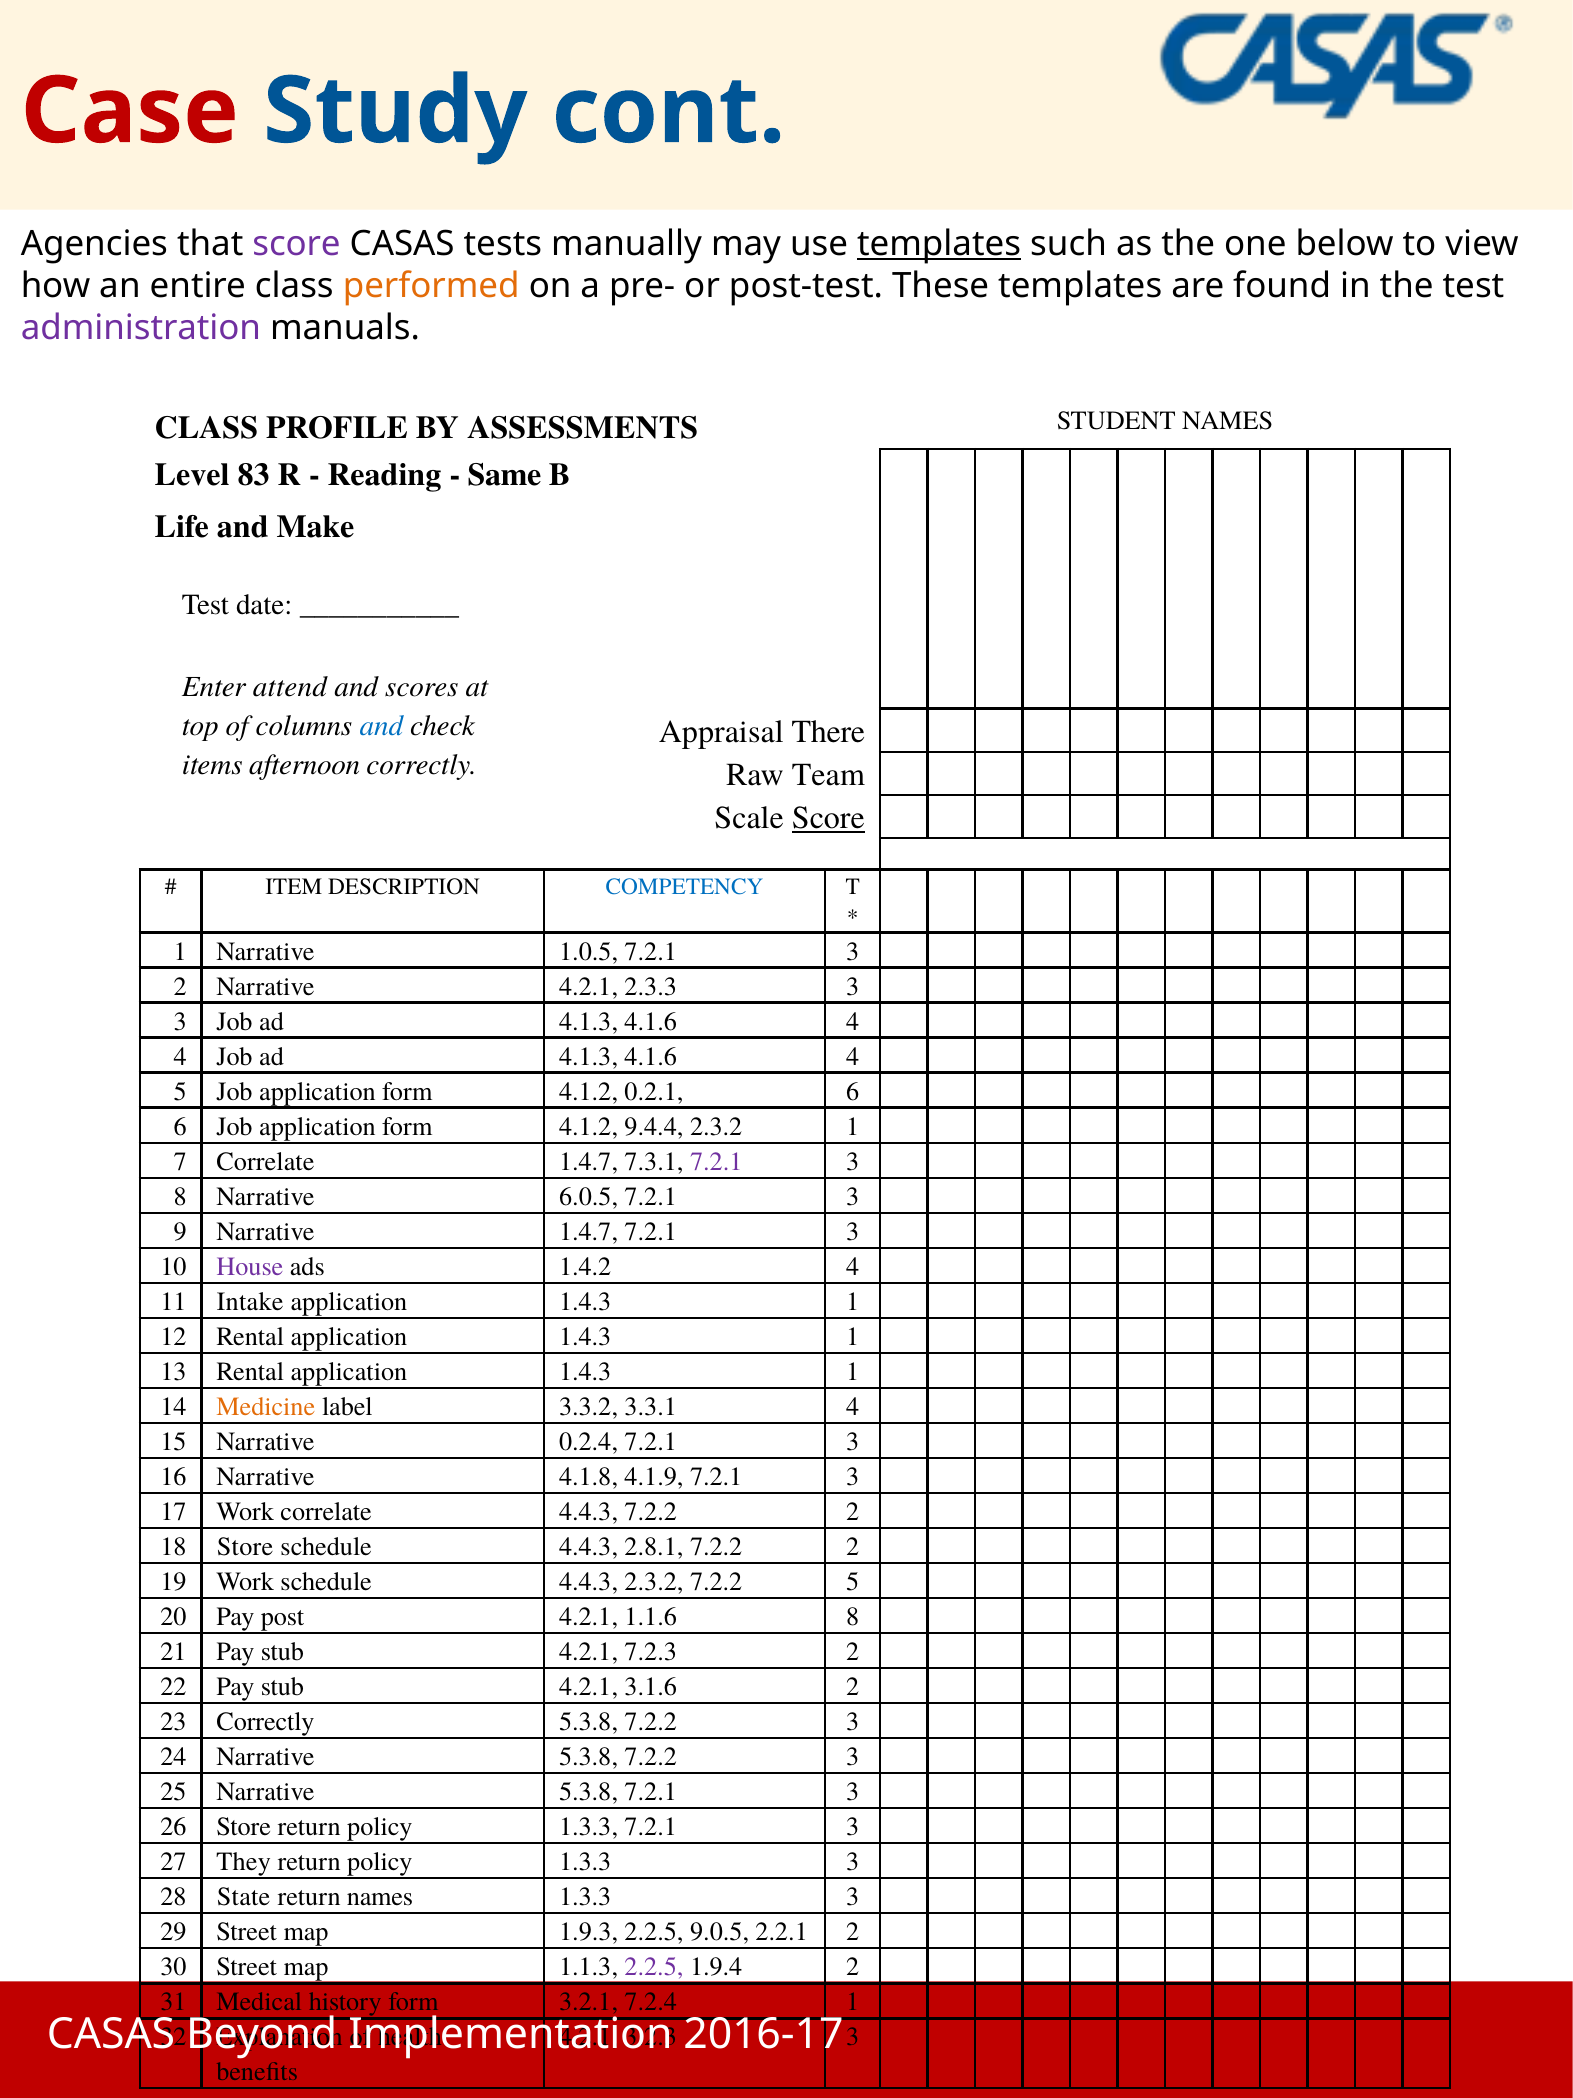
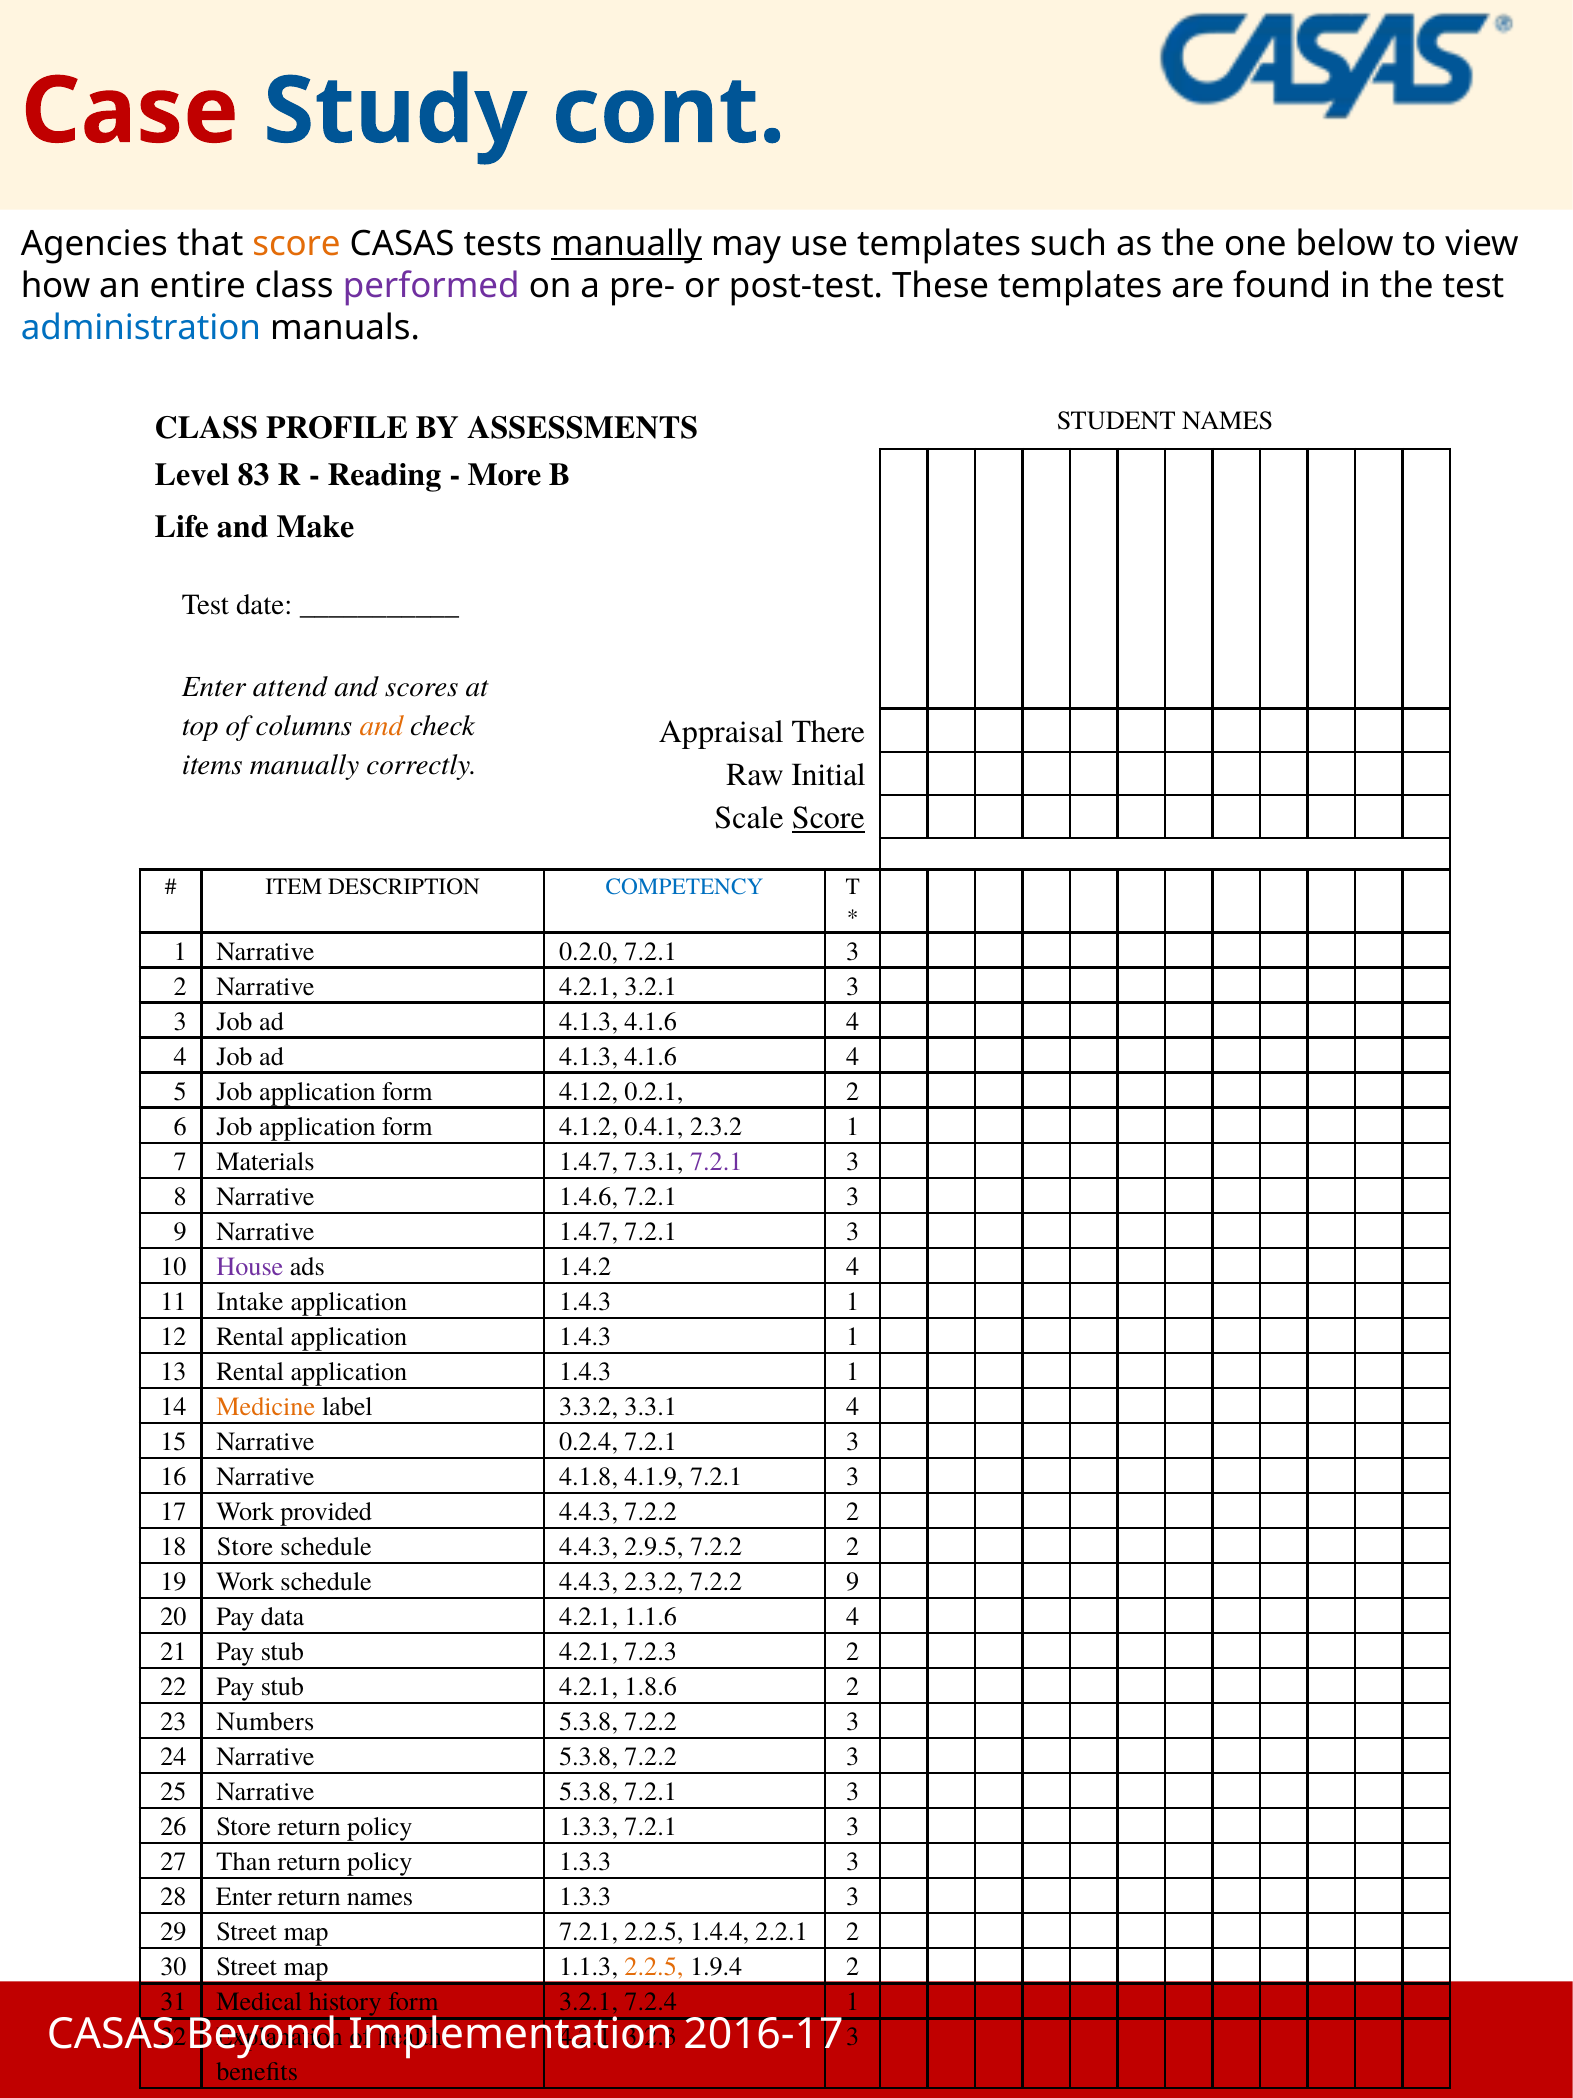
score at (297, 244) colour: purple -> orange
manually at (627, 244) underline: none -> present
templates at (939, 244) underline: present -> none
performed colour: orange -> purple
administration colour: purple -> blue
Same: Same -> More
and at (381, 726) colour: blue -> orange
items afternoon: afternoon -> manually
Team: Team -> Initial
1.0.5: 1.0.5 -> 0.2.0
4.2.1 2.3.3: 2.3.3 -> 3.2.1
0.2.1 6: 6 -> 2
9.4.4: 9.4.4 -> 0.4.1
7 Correlate: Correlate -> Materials
6.0.5: 6.0.5 -> 1.4.6
Work correlate: correlate -> provided
2.8.1: 2.8.1 -> 2.9.5
7.2.2 5: 5 -> 9
post: post -> data
1.1.6 8: 8 -> 4
3.1.6: 3.1.6 -> 1.8.6
23 Correctly: Correctly -> Numbers
They: They -> Than
28 State: State -> Enter
map 1.9.3: 1.9.3 -> 7.2.1
9.0.5: 9.0.5 -> 1.4.4
2.2.5 at (654, 1967) colour: purple -> orange
